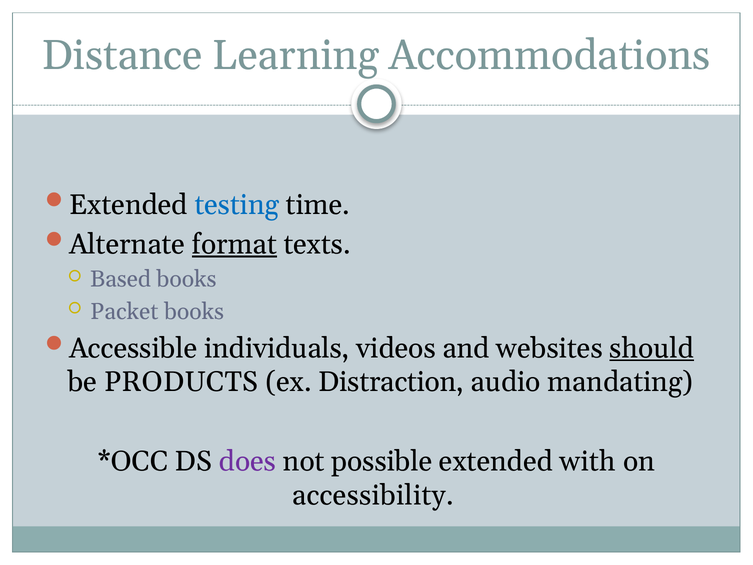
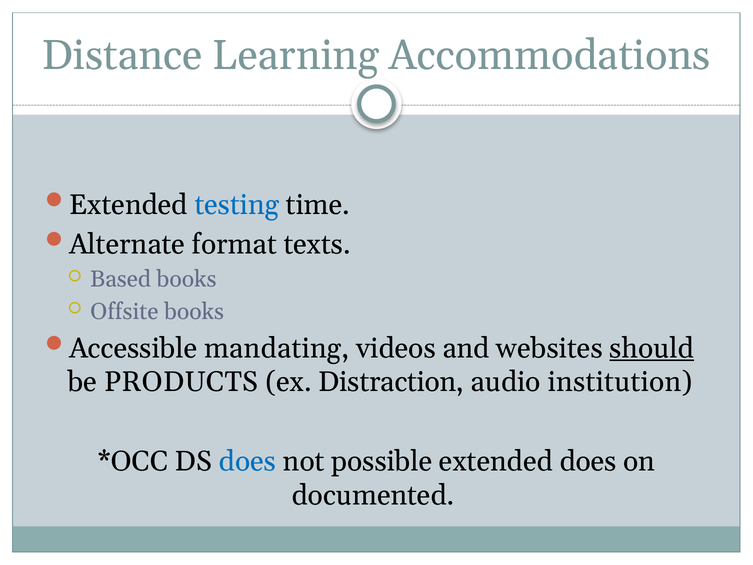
format underline: present -> none
Packet: Packet -> Offsite
individuals: individuals -> mandating
mandating: mandating -> institution
does at (247, 461) colour: purple -> blue
extended with: with -> does
accessibility: accessibility -> documented
